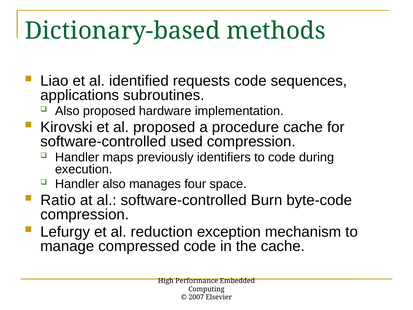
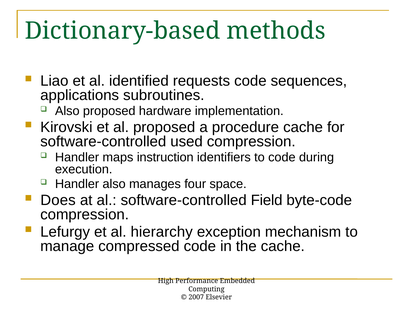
previously: previously -> instruction
Ratio: Ratio -> Does
Burn: Burn -> Field
reduction: reduction -> hierarchy
